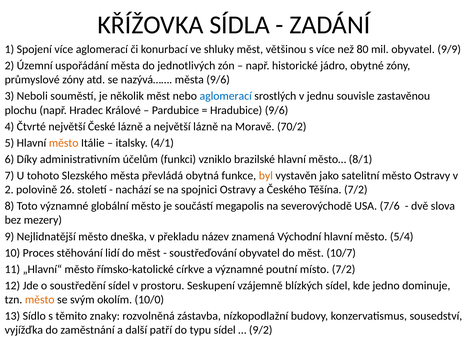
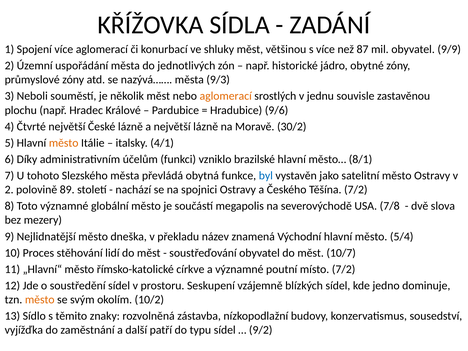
80: 80 -> 87
města 9/6: 9/6 -> 9/3
aglomerací at (226, 96) colour: blue -> orange
70/2: 70/2 -> 30/2
byl colour: orange -> blue
26: 26 -> 89
7/6: 7/6 -> 7/8
10/0: 10/0 -> 10/2
